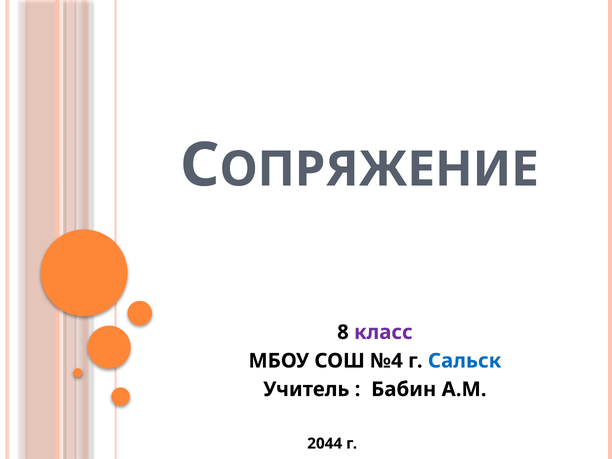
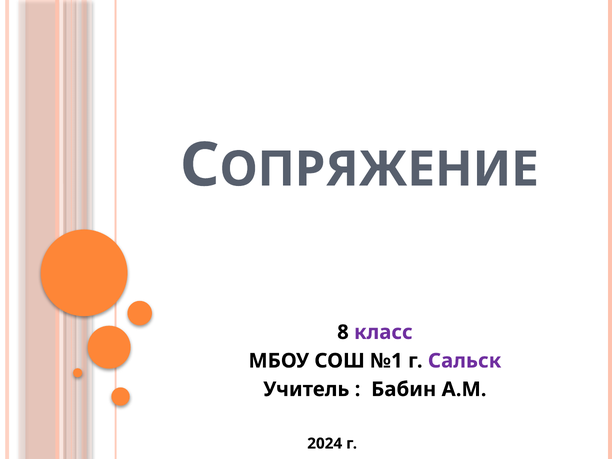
№4: №4 -> №1
Сальск colour: blue -> purple
2044: 2044 -> 2024
